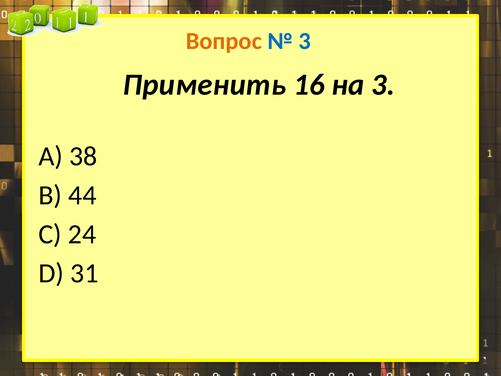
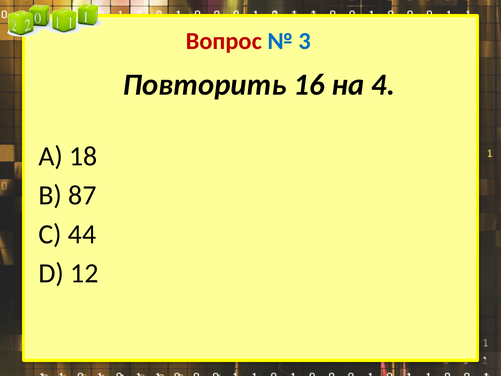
Вопрос colour: orange -> red
Применить: Применить -> Повторить
на 3: 3 -> 4
38: 38 -> 18
44: 44 -> 87
24: 24 -> 44
31: 31 -> 12
